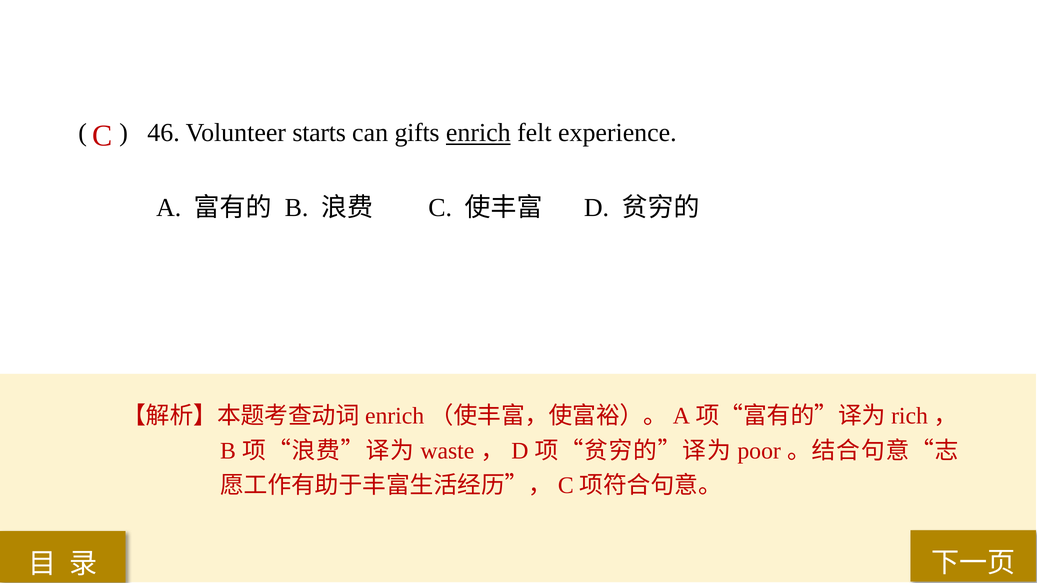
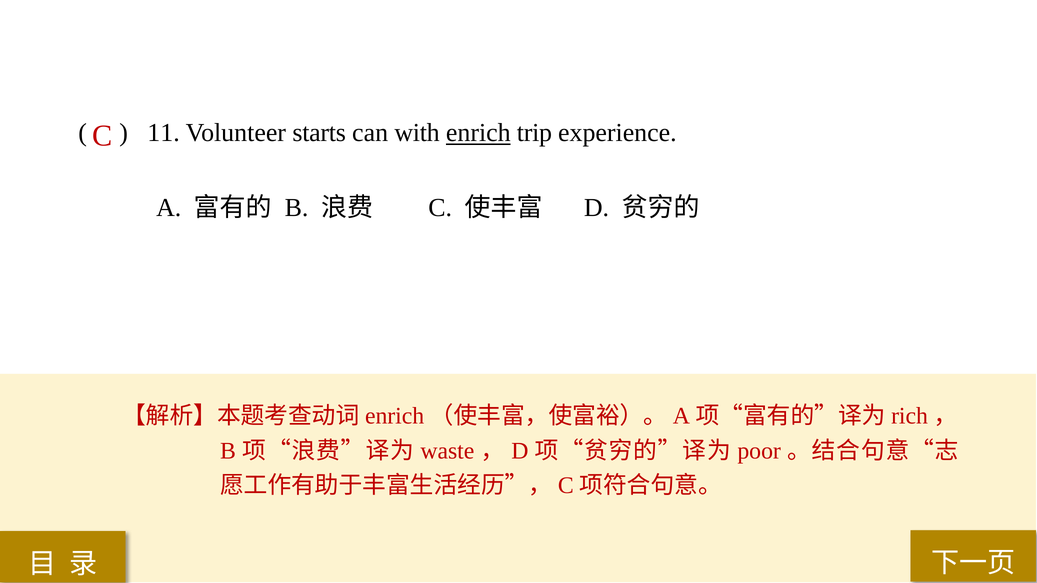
46: 46 -> 11
gifts: gifts -> with
felt: felt -> trip
